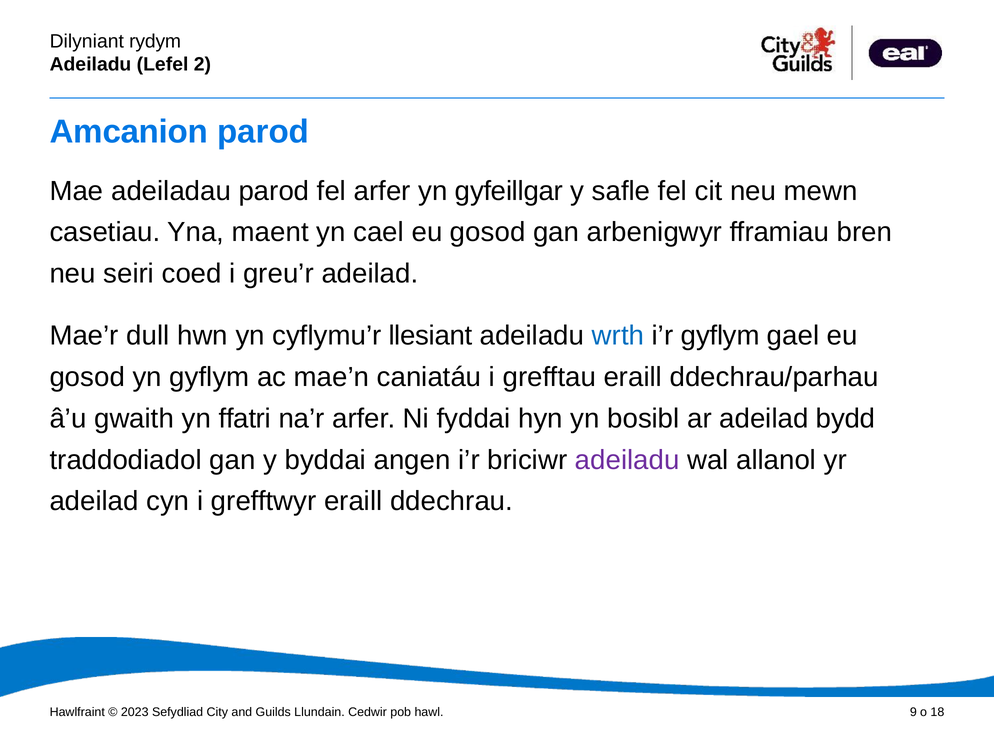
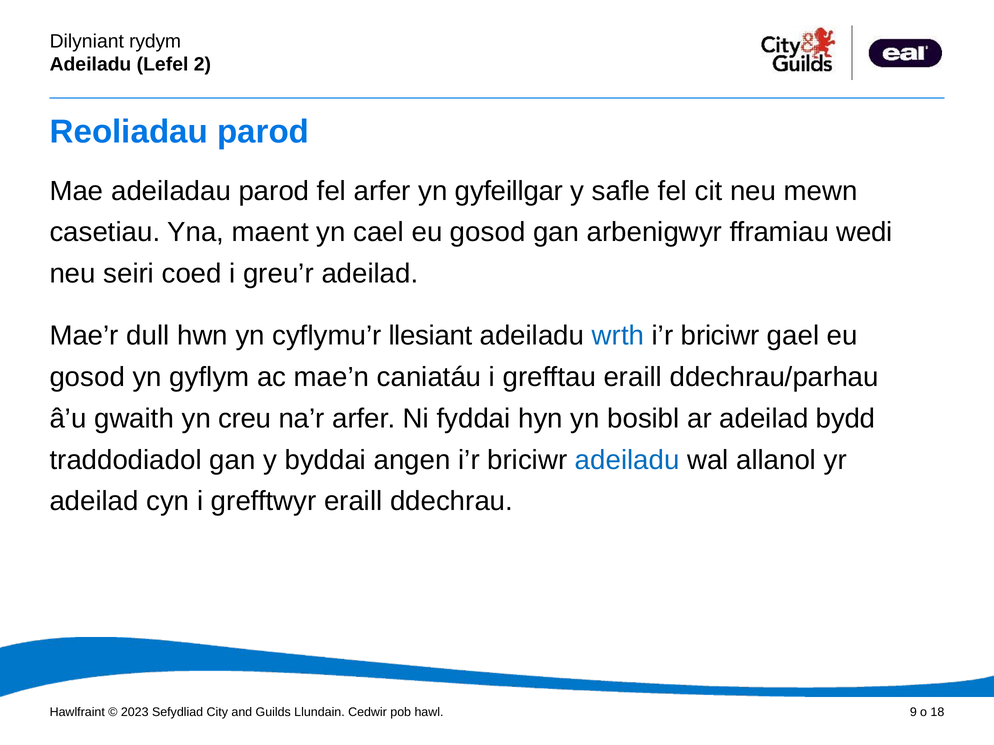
Amcanion: Amcanion -> Reoliadau
bren: bren -> wedi
gyflym at (720, 336): gyflym -> briciwr
ffatri: ffatri -> creu
adeiladu at (627, 460) colour: purple -> blue
